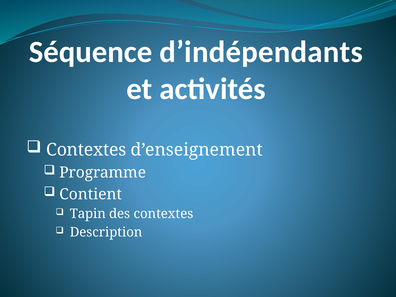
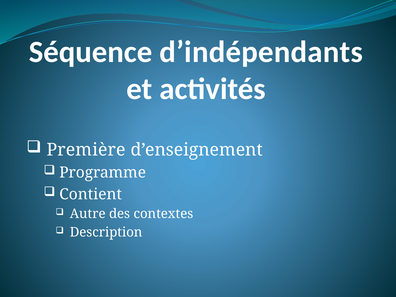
Contextes at (86, 150): Contextes -> Première
Tapin: Tapin -> Autre
